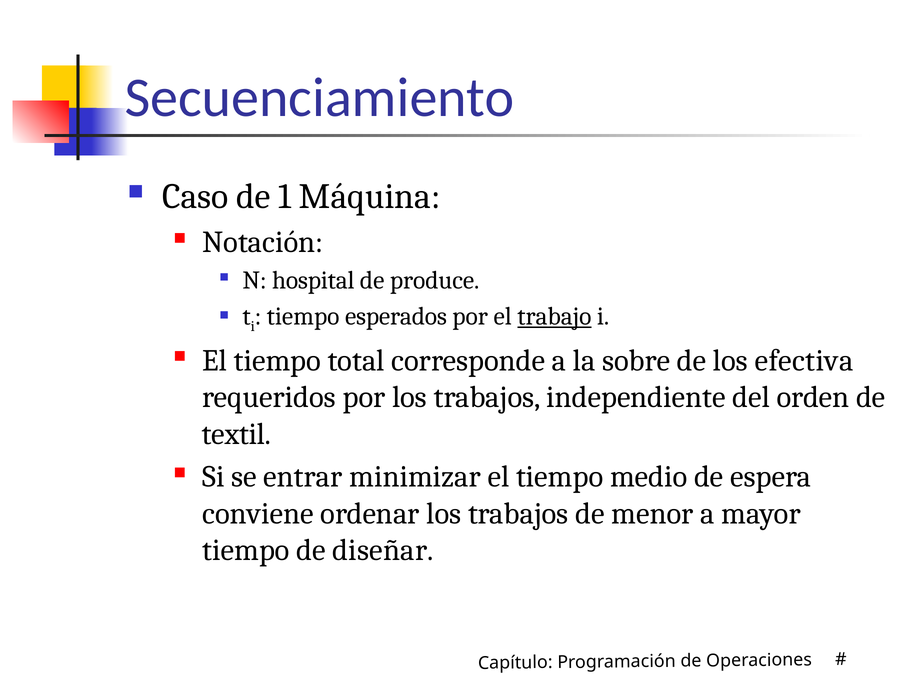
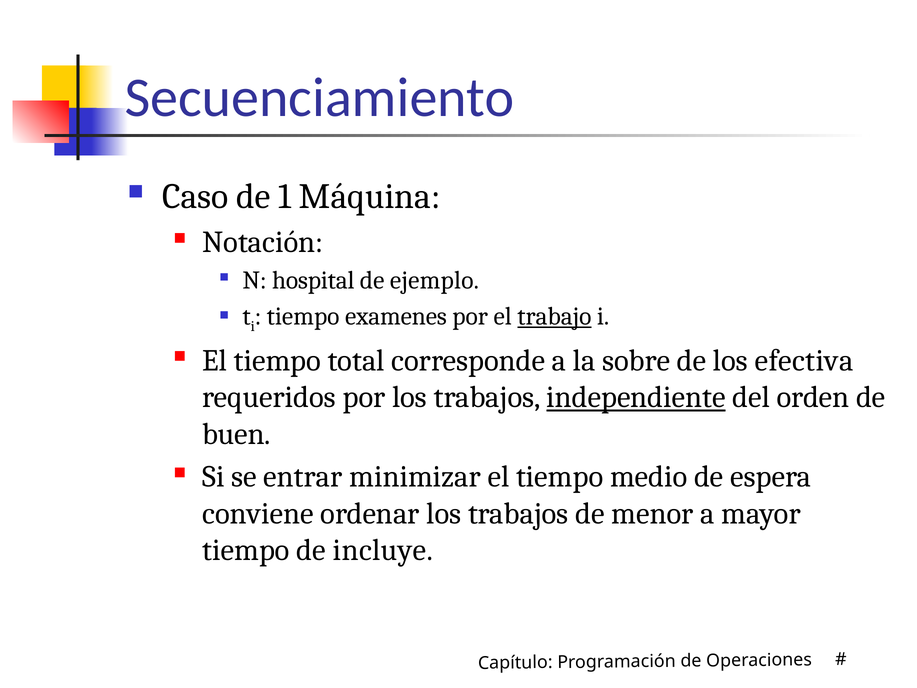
produce: produce -> ejemplo
esperados: esperados -> examenes
independiente underline: none -> present
textil: textil -> buen
diseñar: diseñar -> incluye
